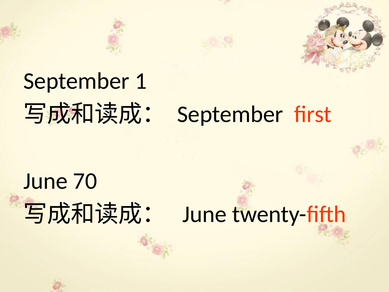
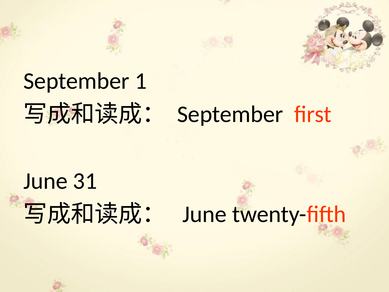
70: 70 -> 31
